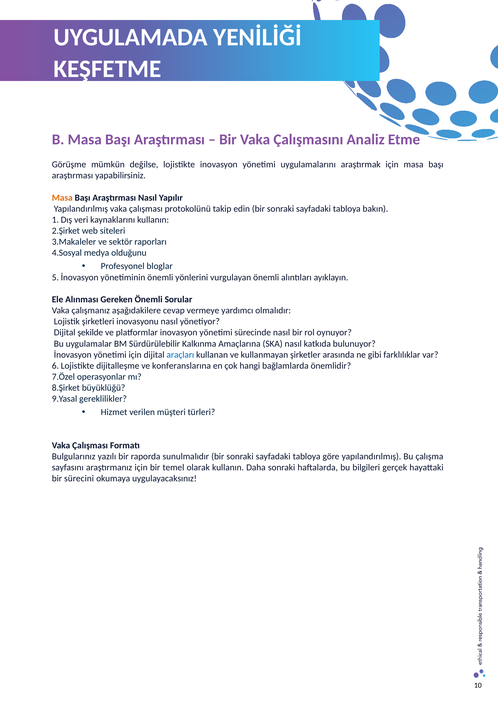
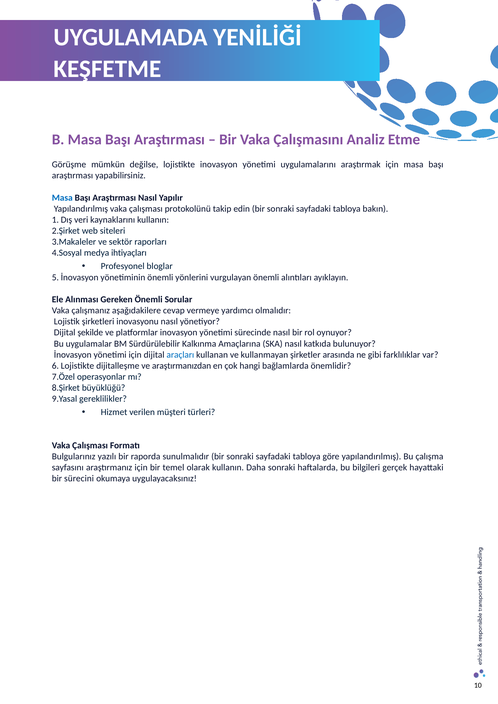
Masa at (62, 198) colour: orange -> blue
olduğunu: olduğunu -> ihtiyaçları
konferanslarına: konferanslarına -> araştırmanızdan
